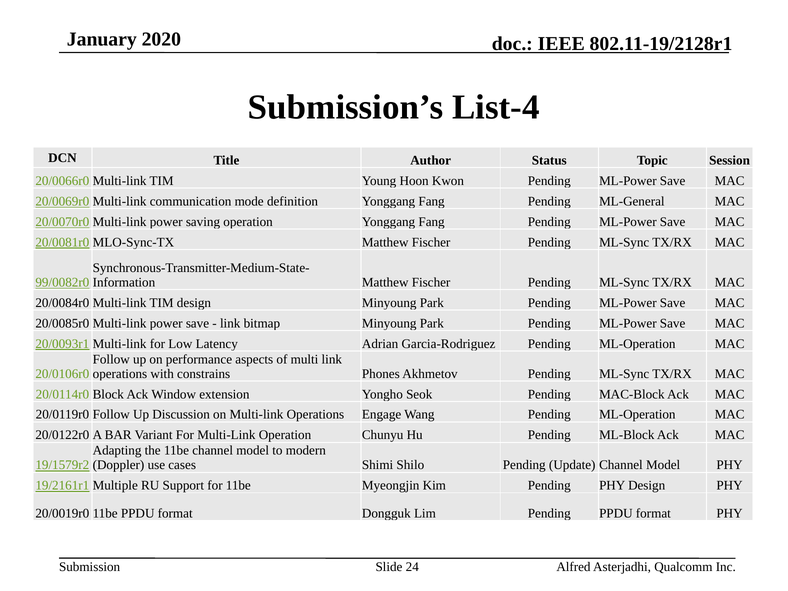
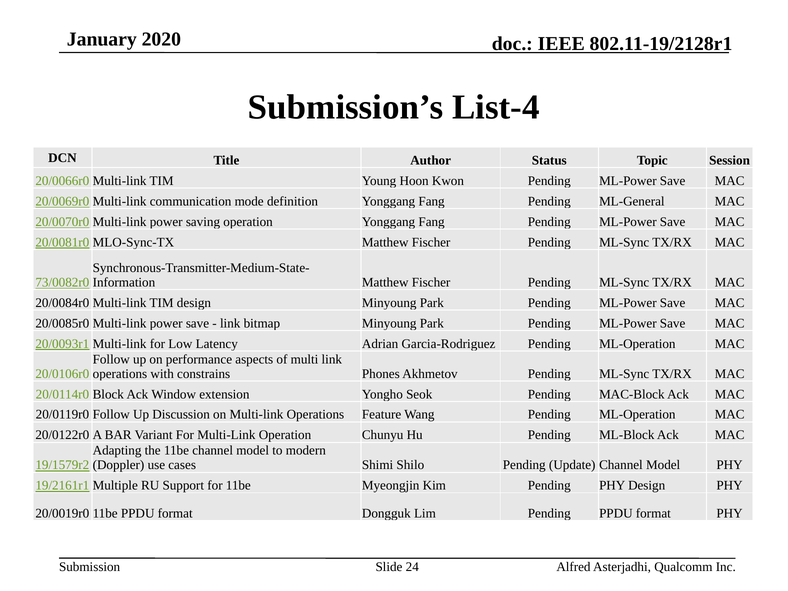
99/0082r0: 99/0082r0 -> 73/0082r0
Engage: Engage -> Feature
